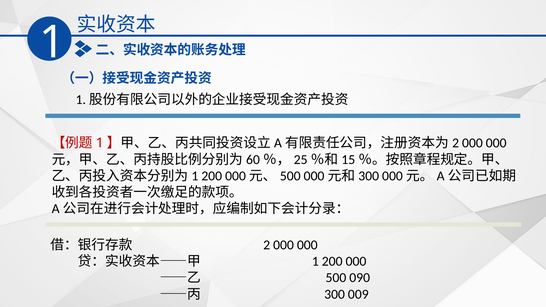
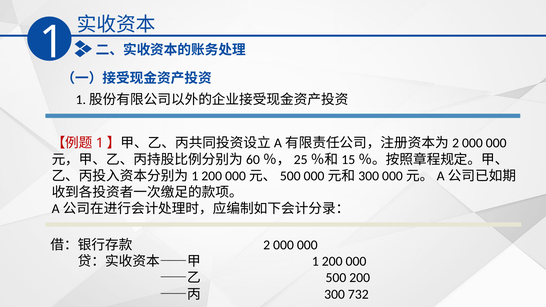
500 090: 090 -> 200
009: 009 -> 732
